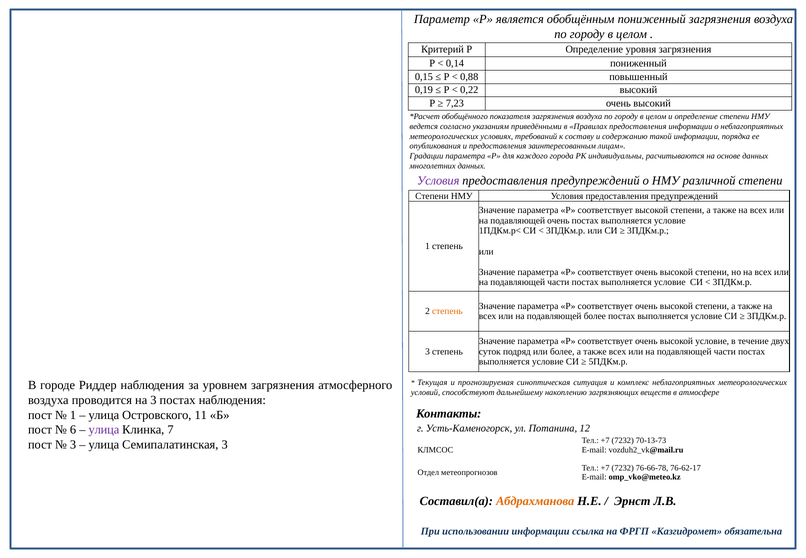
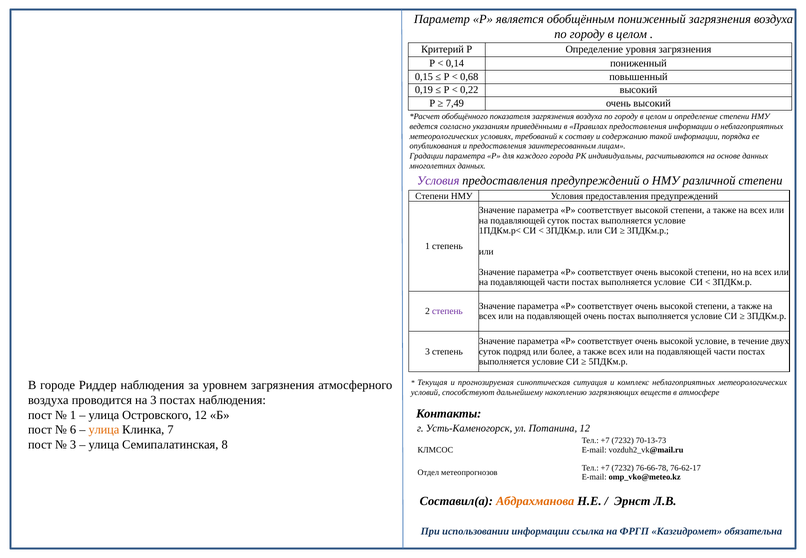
0,88: 0,88 -> 0,68
7,23: 7,23 -> 7,49
подавляющей очень: очень -> суток
степень at (447, 311) colour: orange -> purple
подавляющей более: более -> очень
Островского 11: 11 -> 12
улица at (104, 430) colour: purple -> orange
Семипалатинская 3: 3 -> 8
